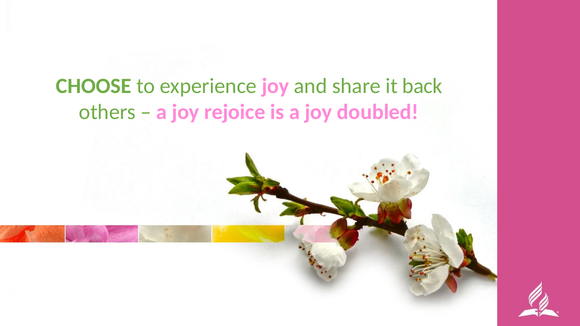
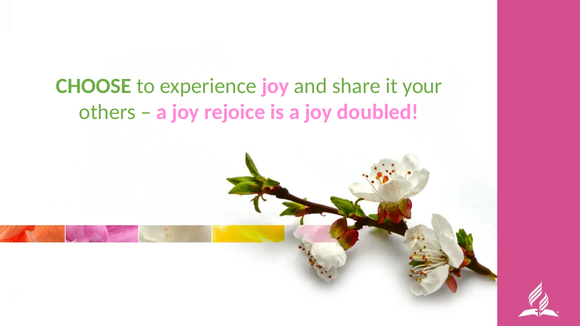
back: back -> your
